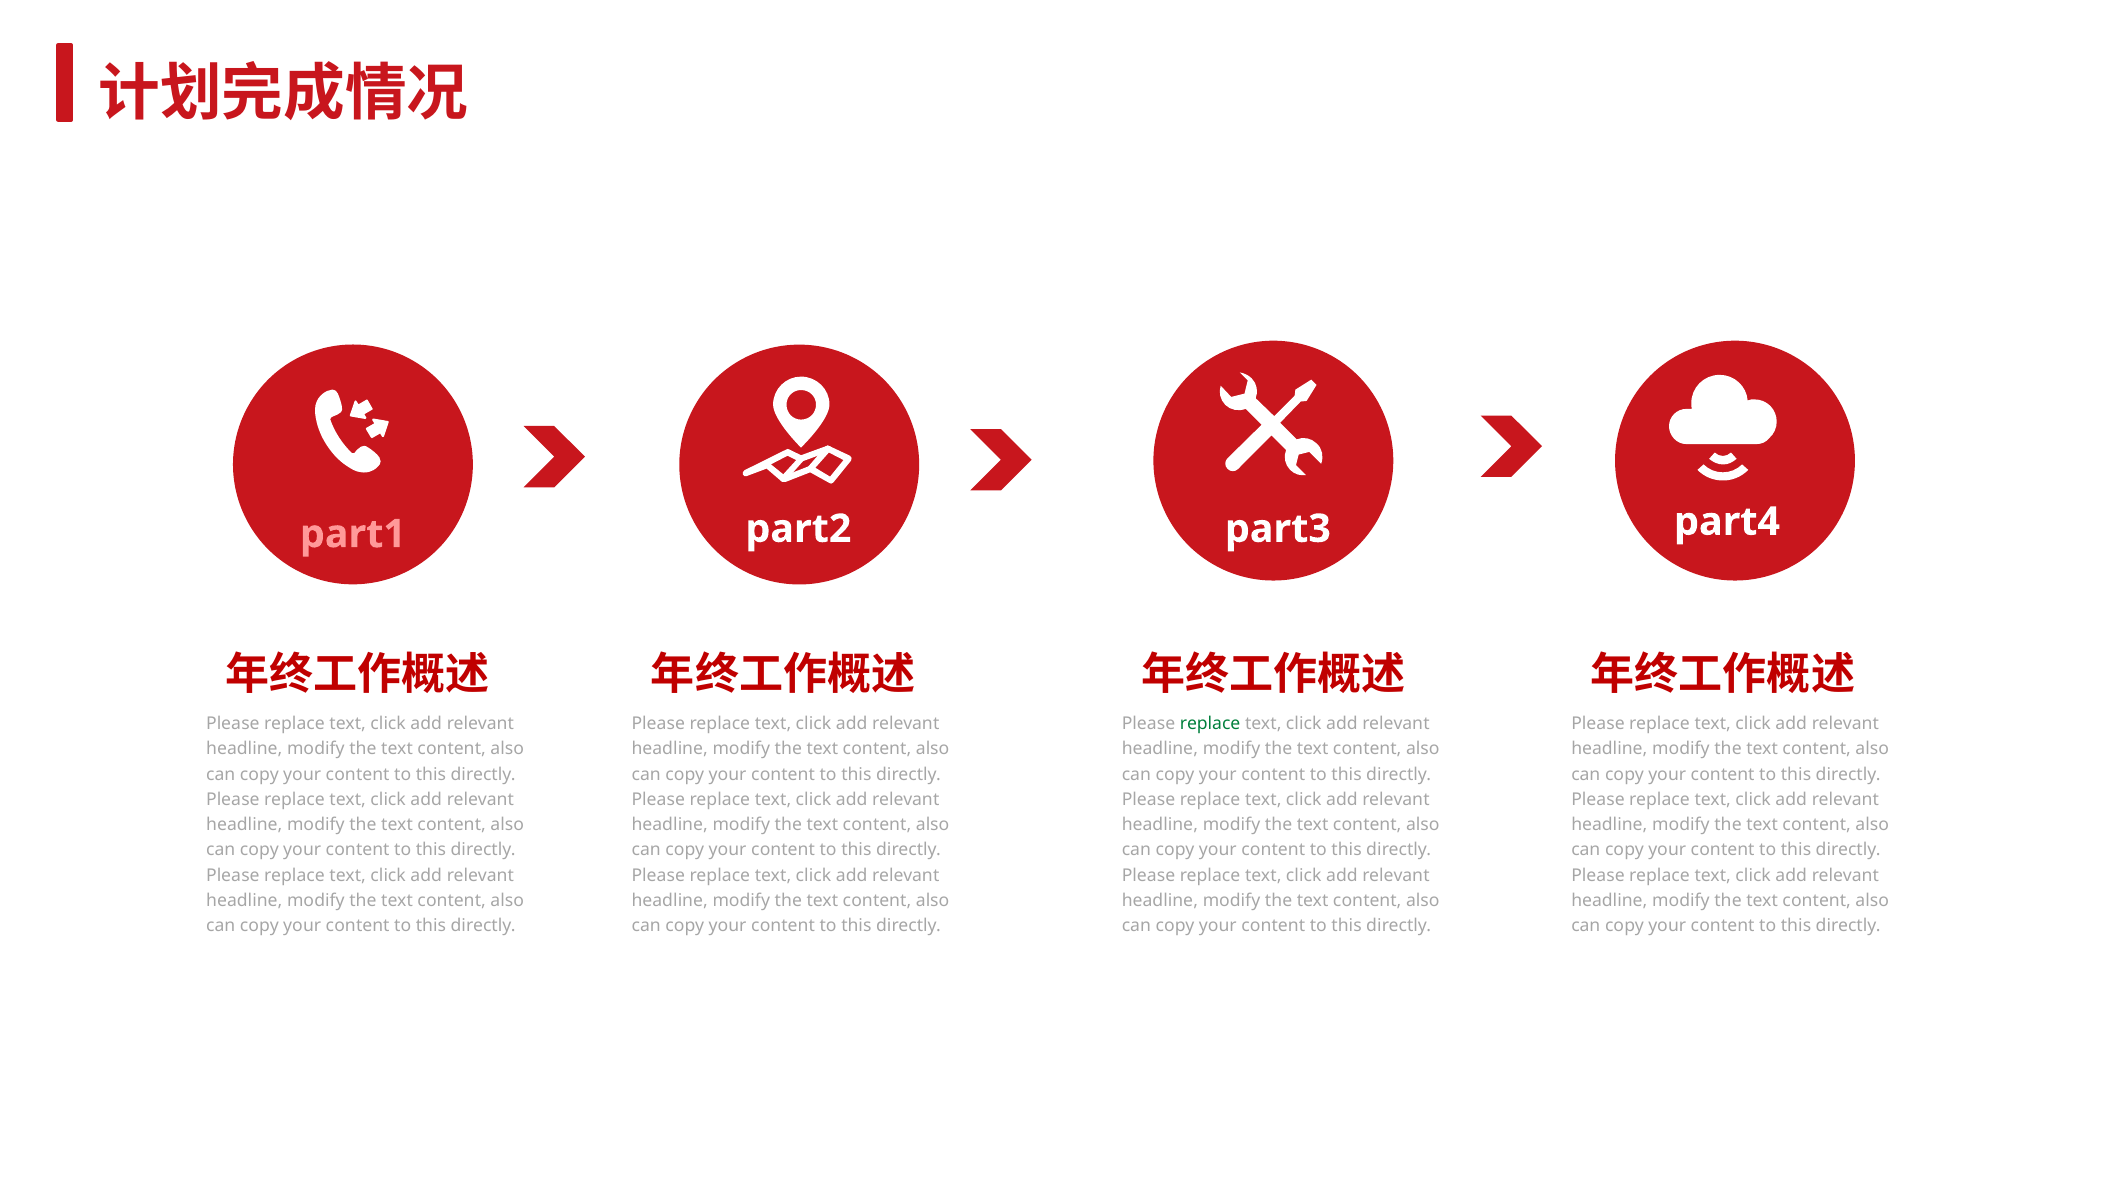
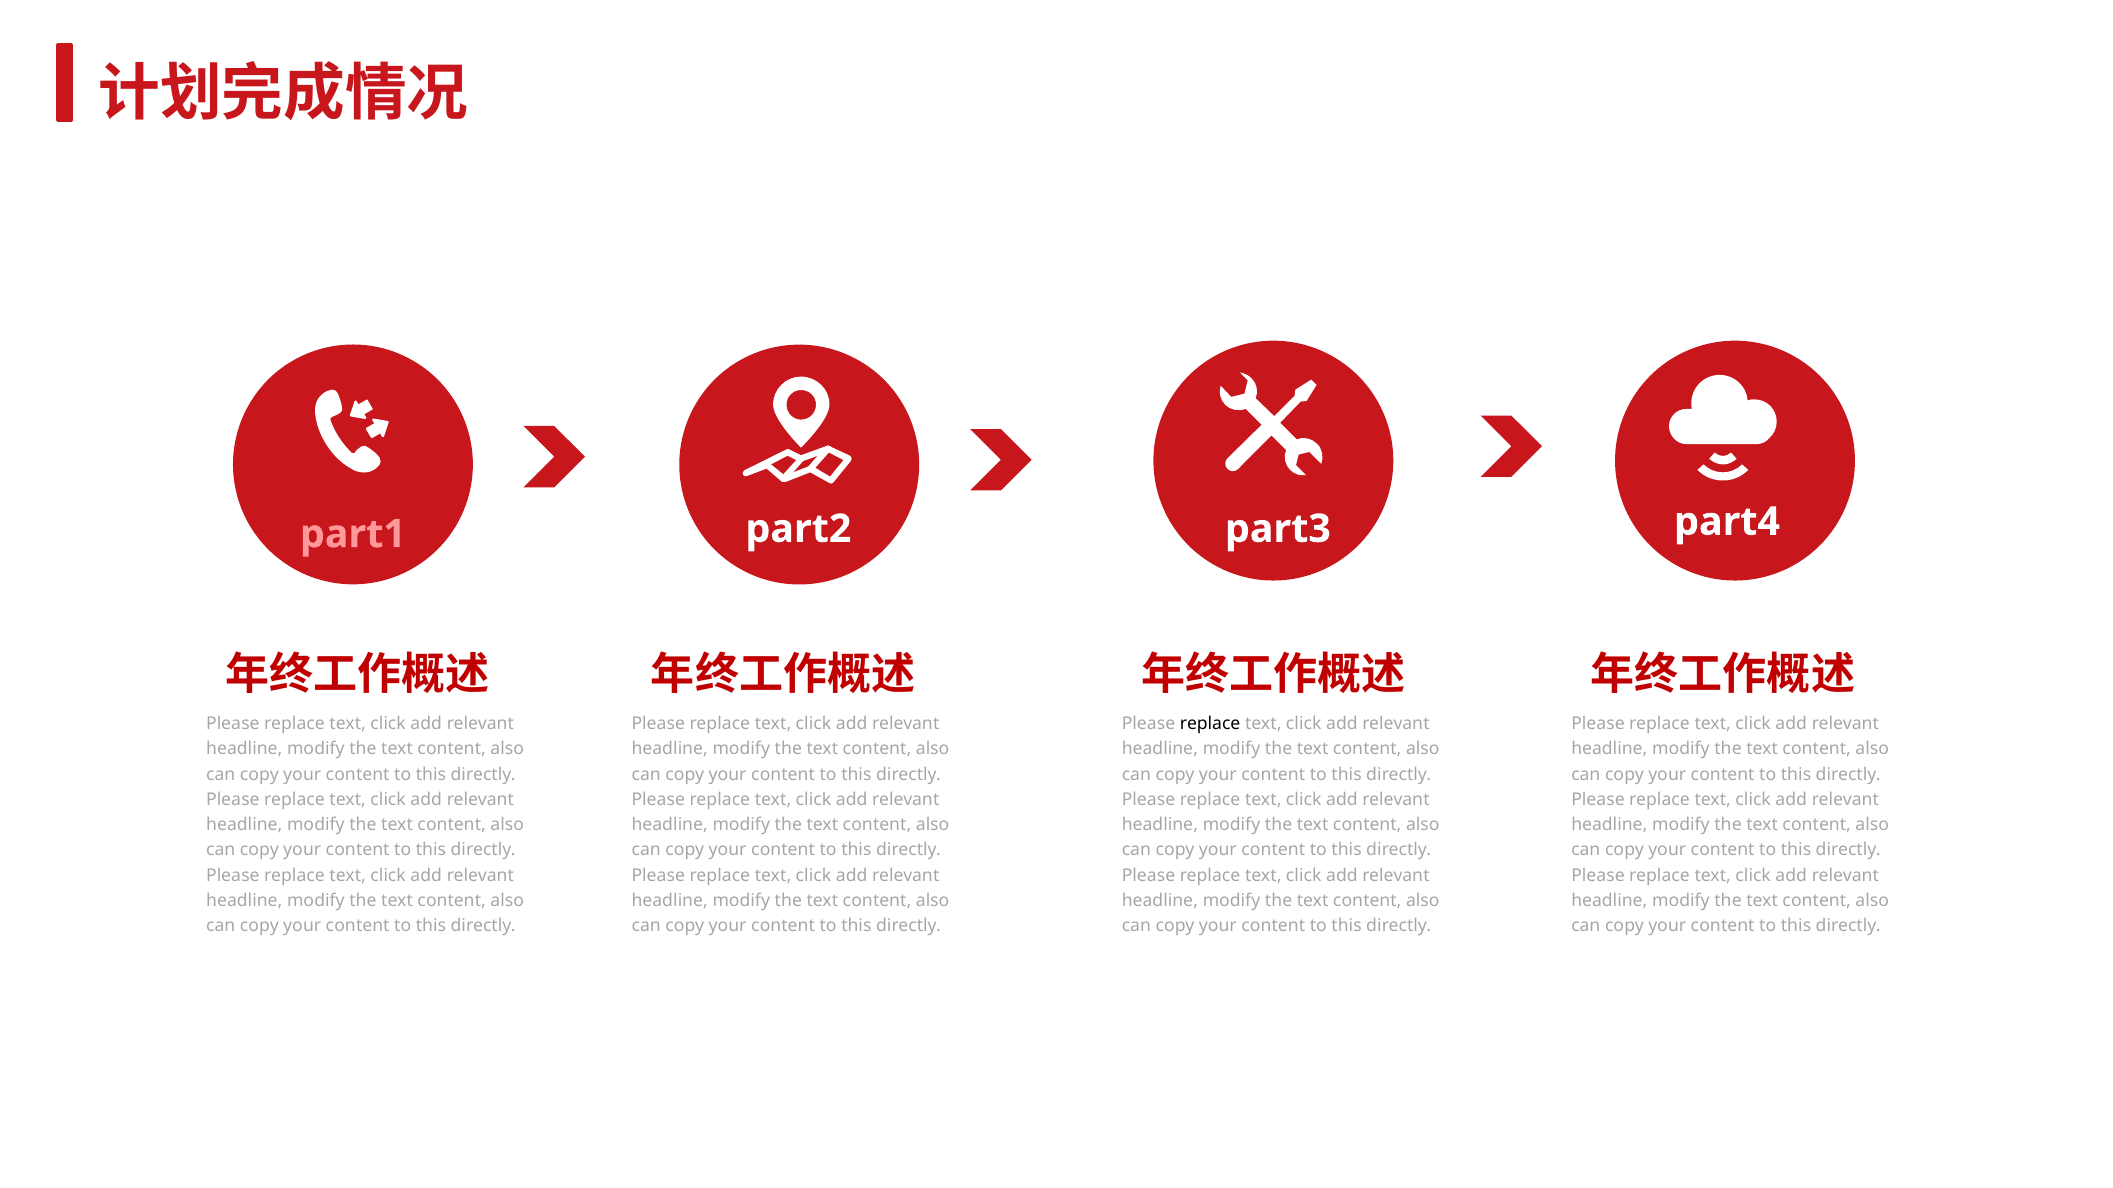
replace at (1210, 724) colour: green -> black
